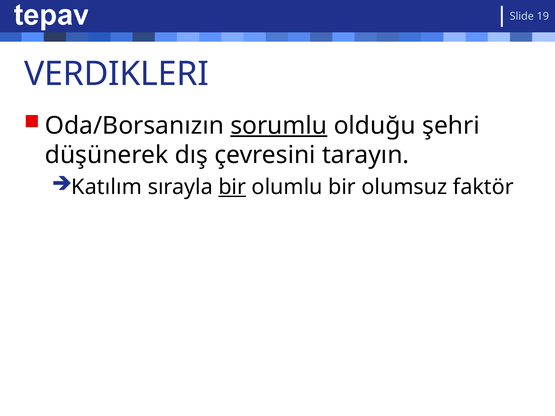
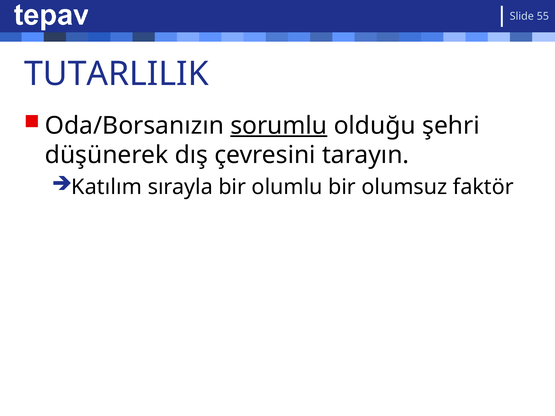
19: 19 -> 55
VERDIKLERI: VERDIKLERI -> TUTARLILIK
bir at (232, 187) underline: present -> none
